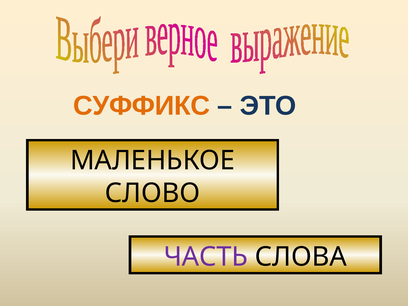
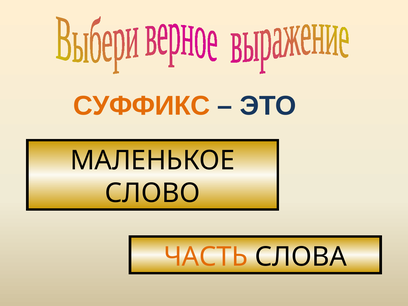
ЧАСТЬ colour: purple -> orange
